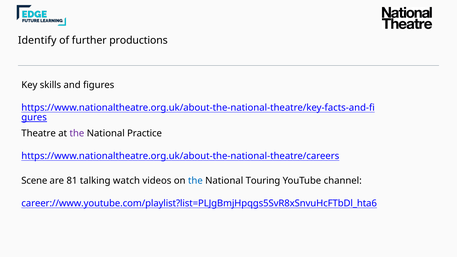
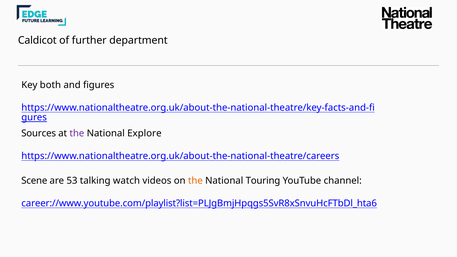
Identify: Identify -> Caldicot
productions: productions -> department
skills: skills -> both
Theatre: Theatre -> Sources
Practice: Practice -> Explore
81: 81 -> 53
the at (195, 181) colour: blue -> orange
